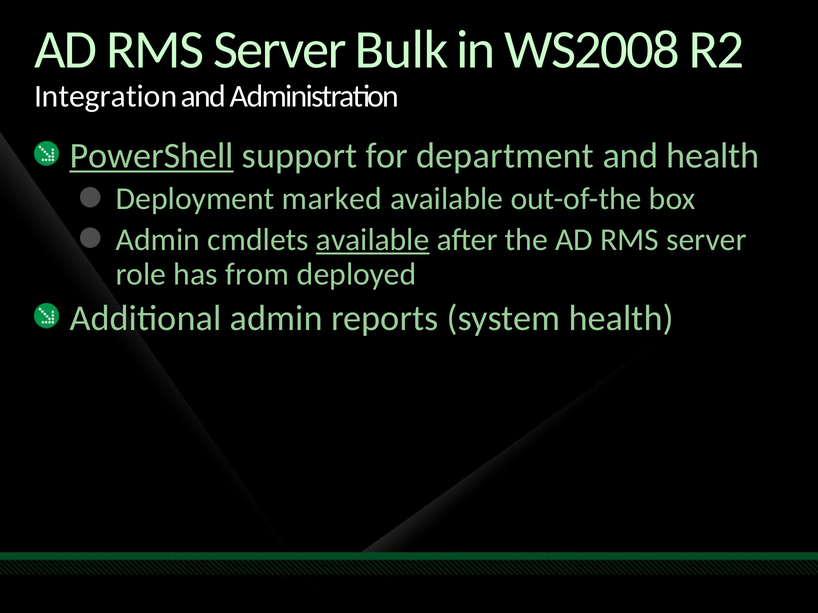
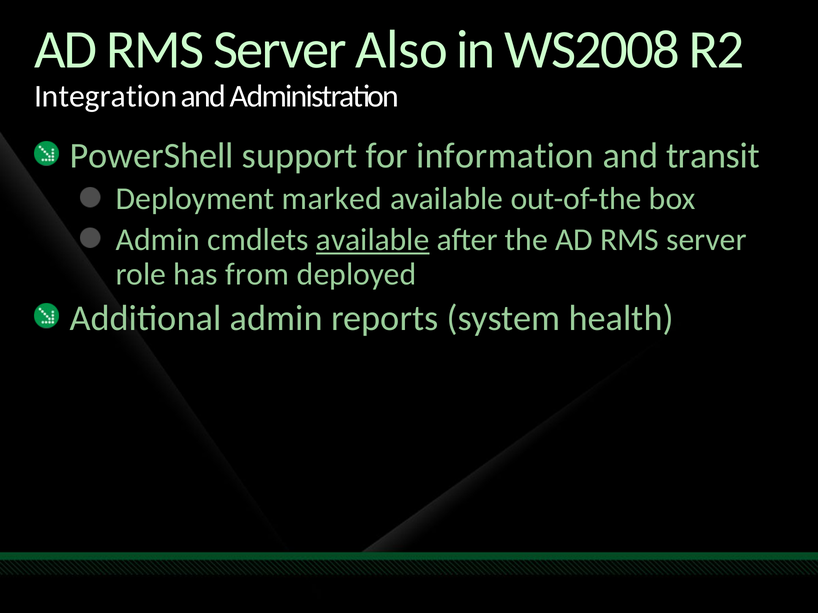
Bulk: Bulk -> Also
PowerShell underline: present -> none
department: department -> information
and health: health -> transit
